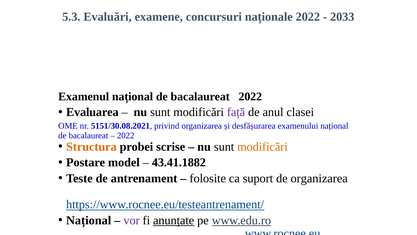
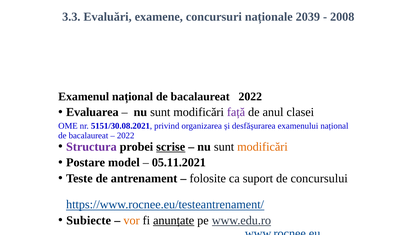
5.3: 5.3 -> 3.3
naționale 2022: 2022 -> 2039
2033: 2033 -> 2008
Structura colour: orange -> purple
scrise underline: none -> present
43.41.1882: 43.41.1882 -> 05.11.2021
de organizarea: organizarea -> concursului
Național at (89, 220): Național -> Subiecte
vor colour: purple -> orange
